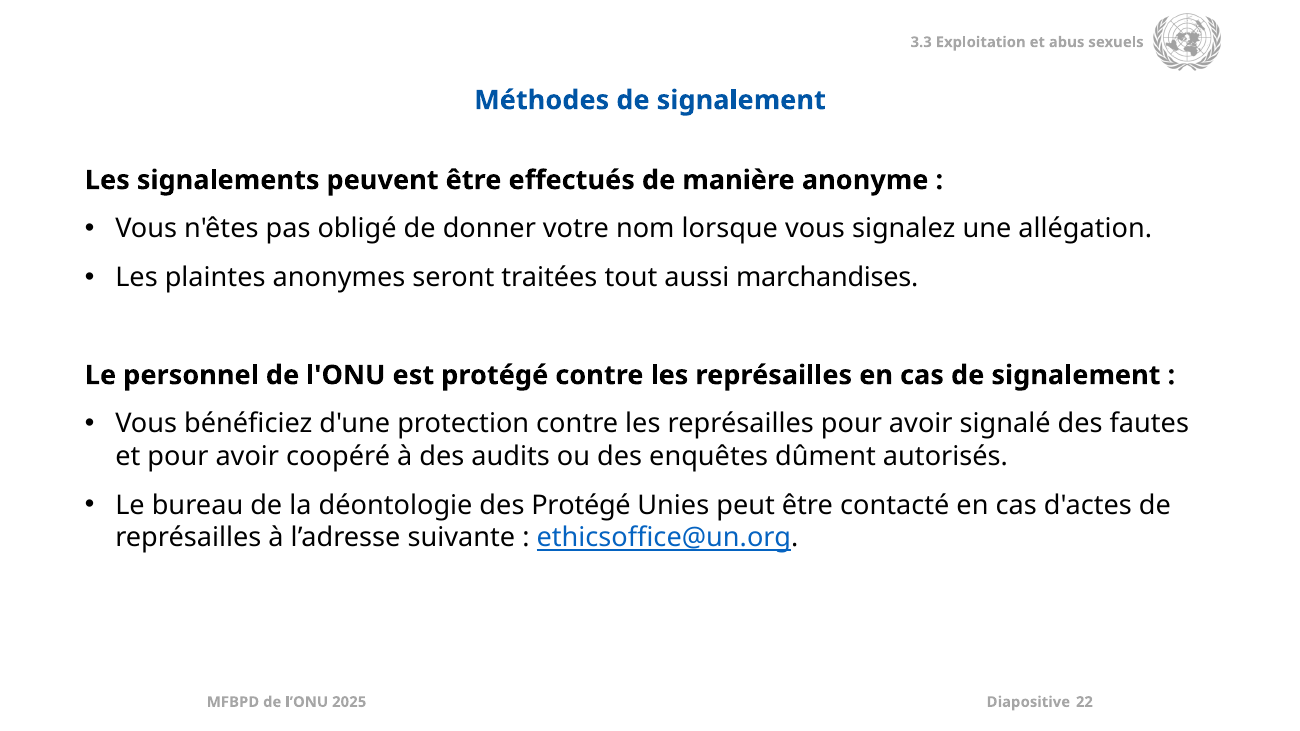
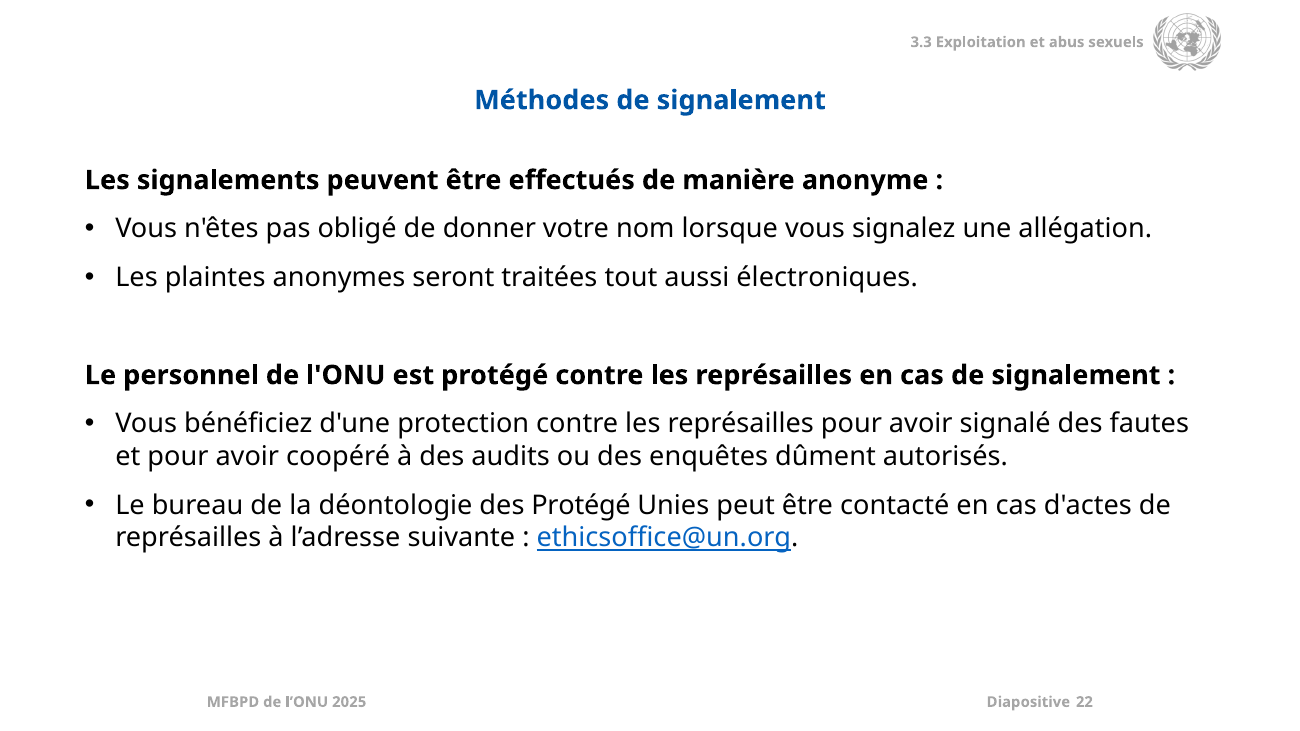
marchandises: marchandises -> électroniques
